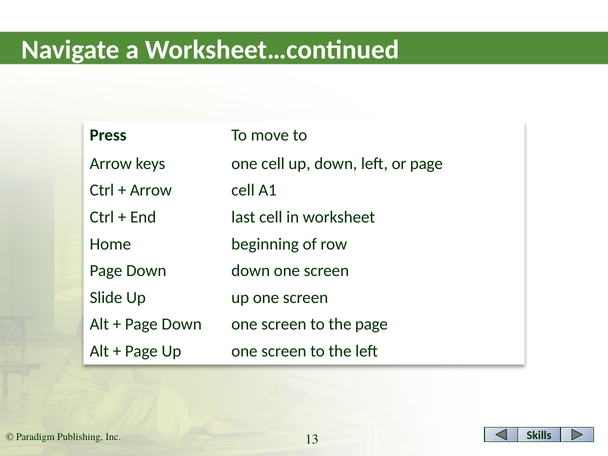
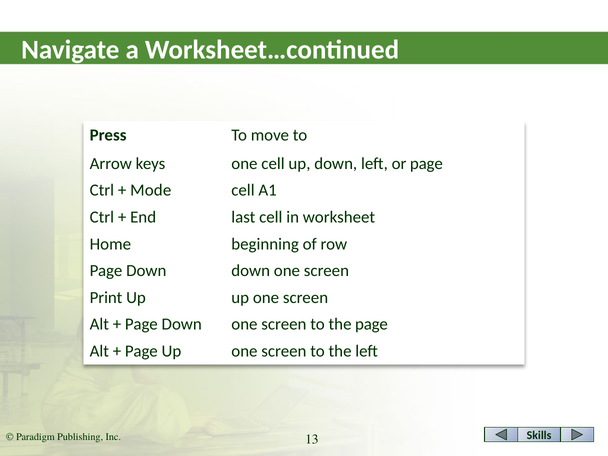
Arrow at (151, 190): Arrow -> Mode
Slide: Slide -> Print
